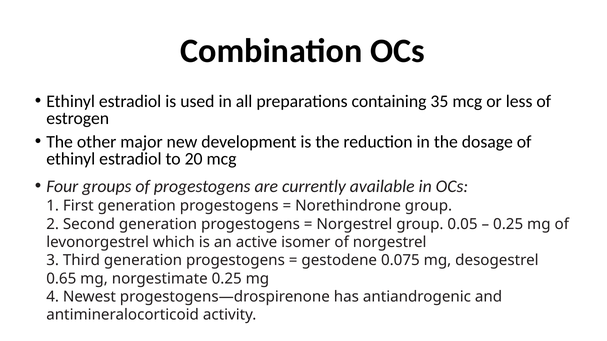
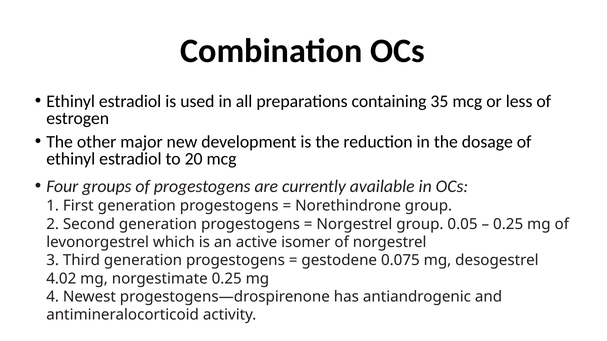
0.65: 0.65 -> 4.02
